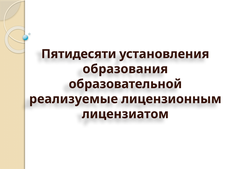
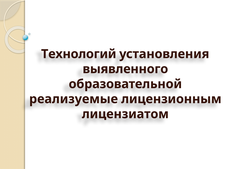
Пятидесяти: Пятидесяти -> Технологий
образования: образования -> выявленного
